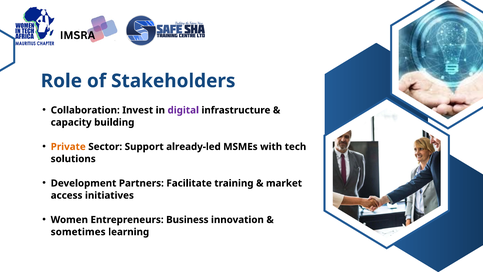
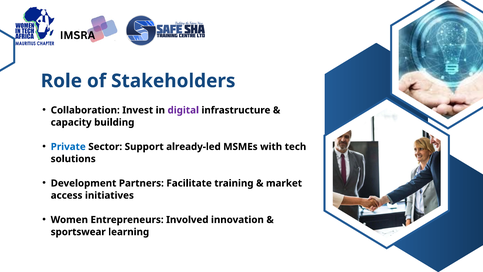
Private colour: orange -> blue
Business: Business -> Involved
sometimes: sometimes -> sportswear
